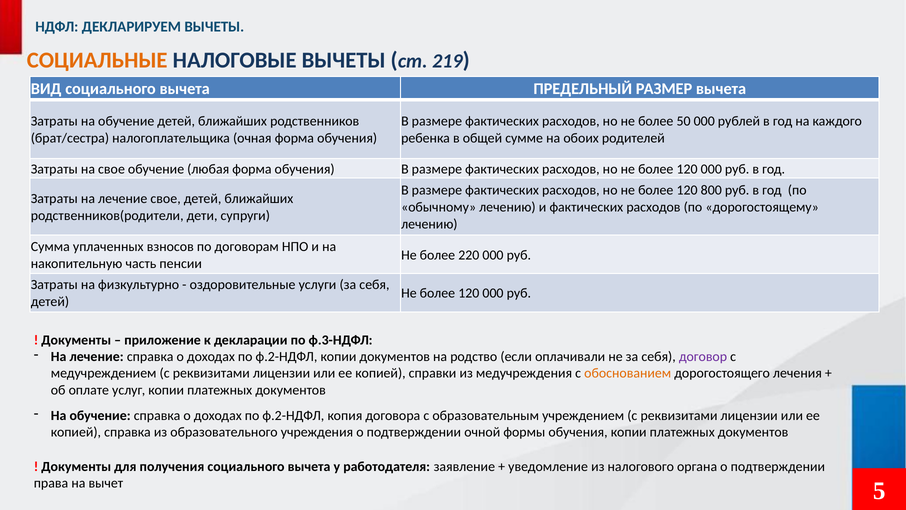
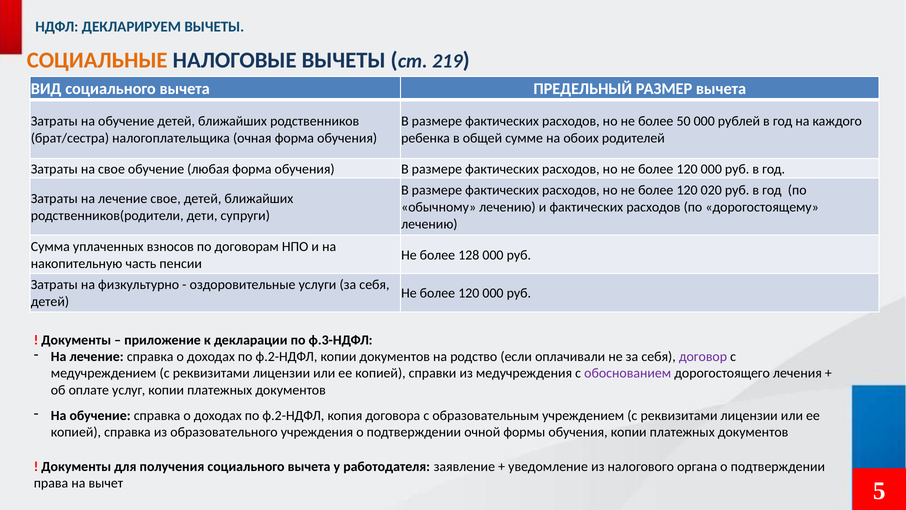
800: 800 -> 020
220: 220 -> 128
обоснованием colour: orange -> purple
